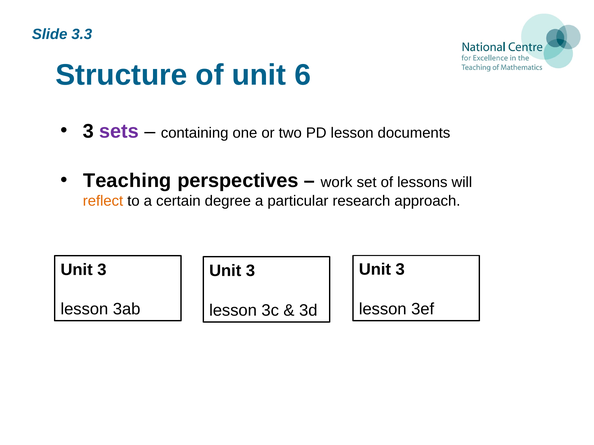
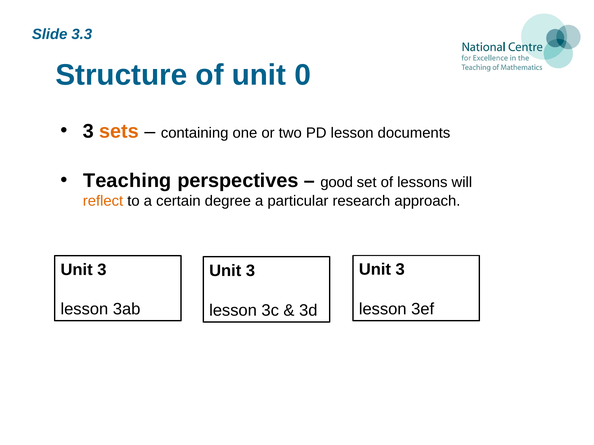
6: 6 -> 0
sets colour: purple -> orange
work: work -> good
